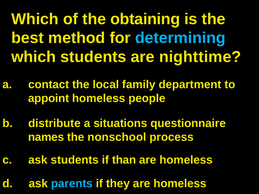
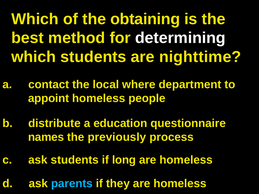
determining colour: light blue -> white
family: family -> where
situations: situations -> education
nonschool: nonschool -> previously
than: than -> long
